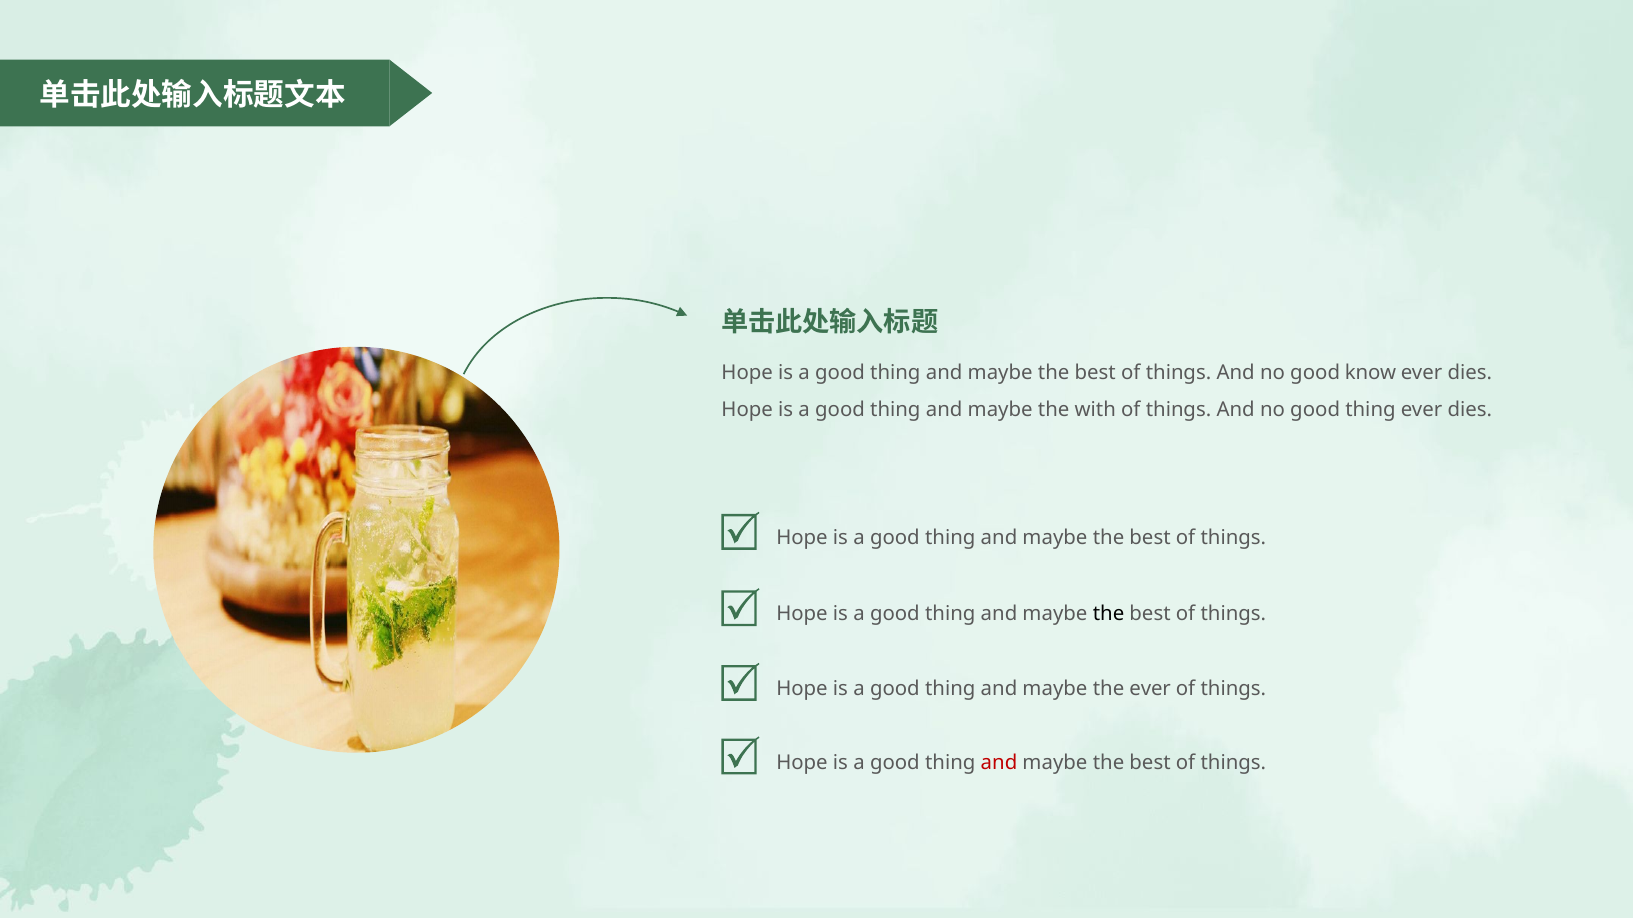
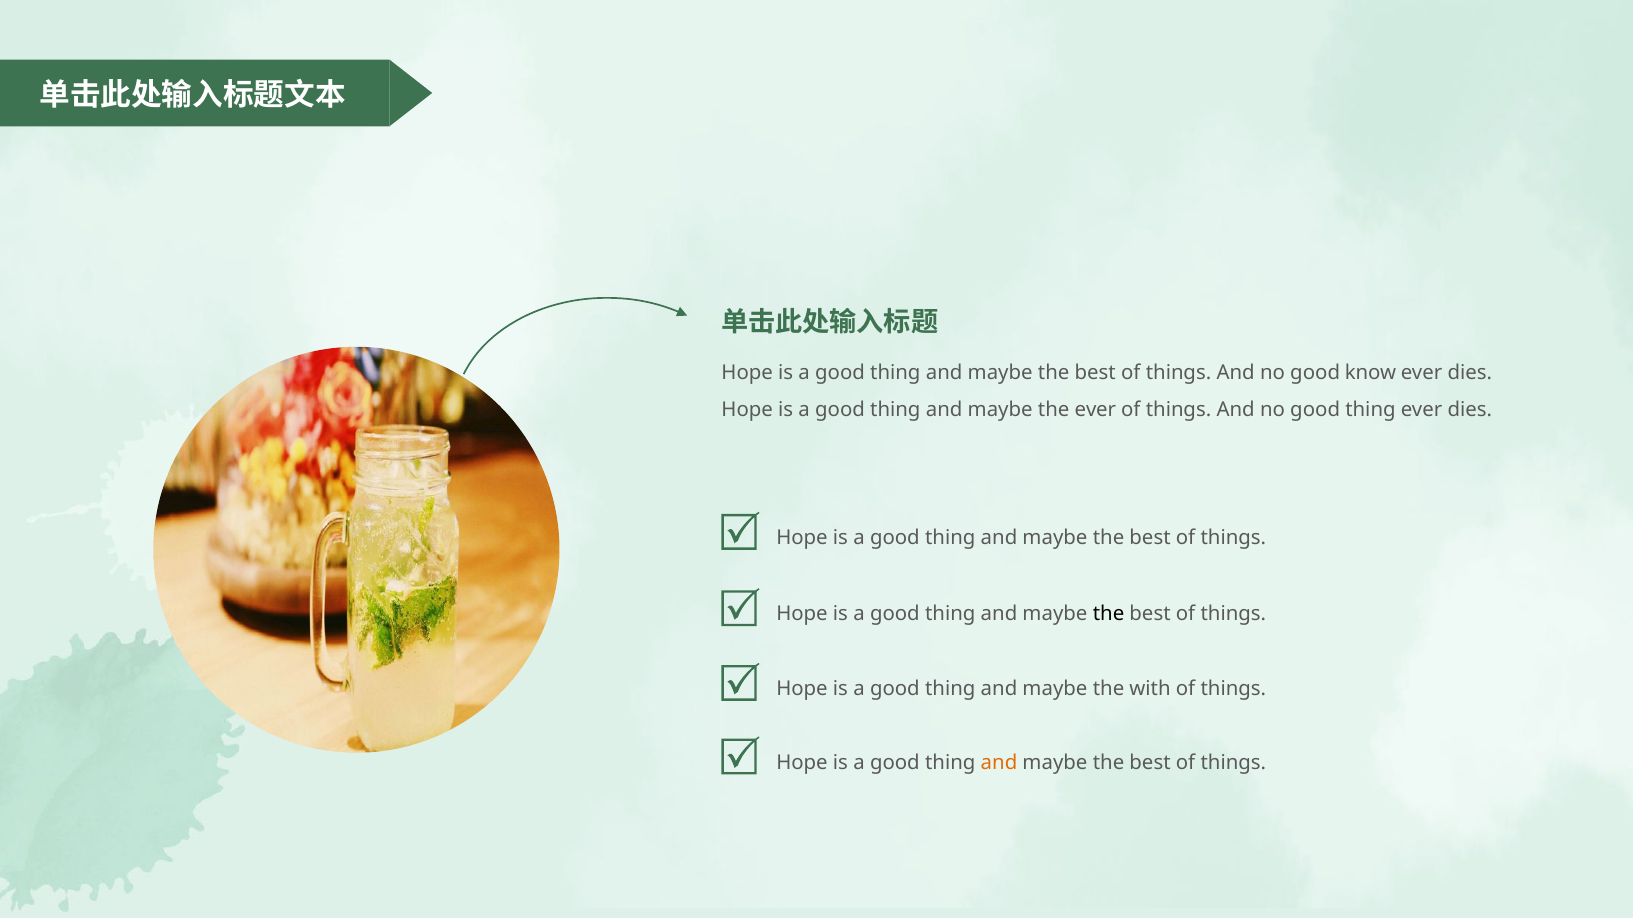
the with: with -> ever
the ever: ever -> with
and at (999, 763) colour: red -> orange
